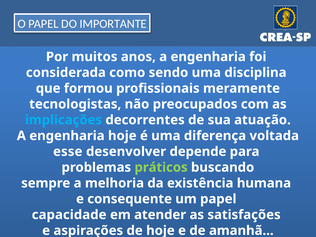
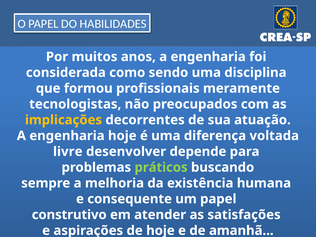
IMPORTANTE: IMPORTANTE -> HABILIDADES
implicações colour: light blue -> yellow
esse: esse -> livre
capacidade: capacidade -> construtivo
